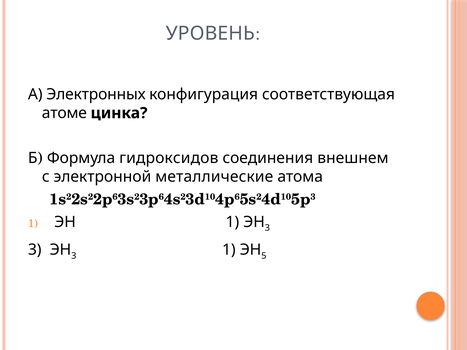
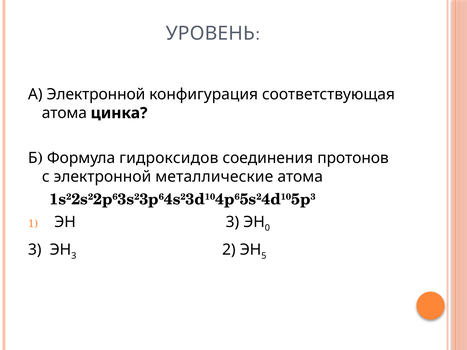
А Электронных: Электронных -> Электронной
атоме at (64, 113): атоме -> атома
внешнем: внешнем -> протонов
1 at (232, 222): 1 -> 3
3 at (267, 228): 3 -> 0
3 1: 1 -> 2
